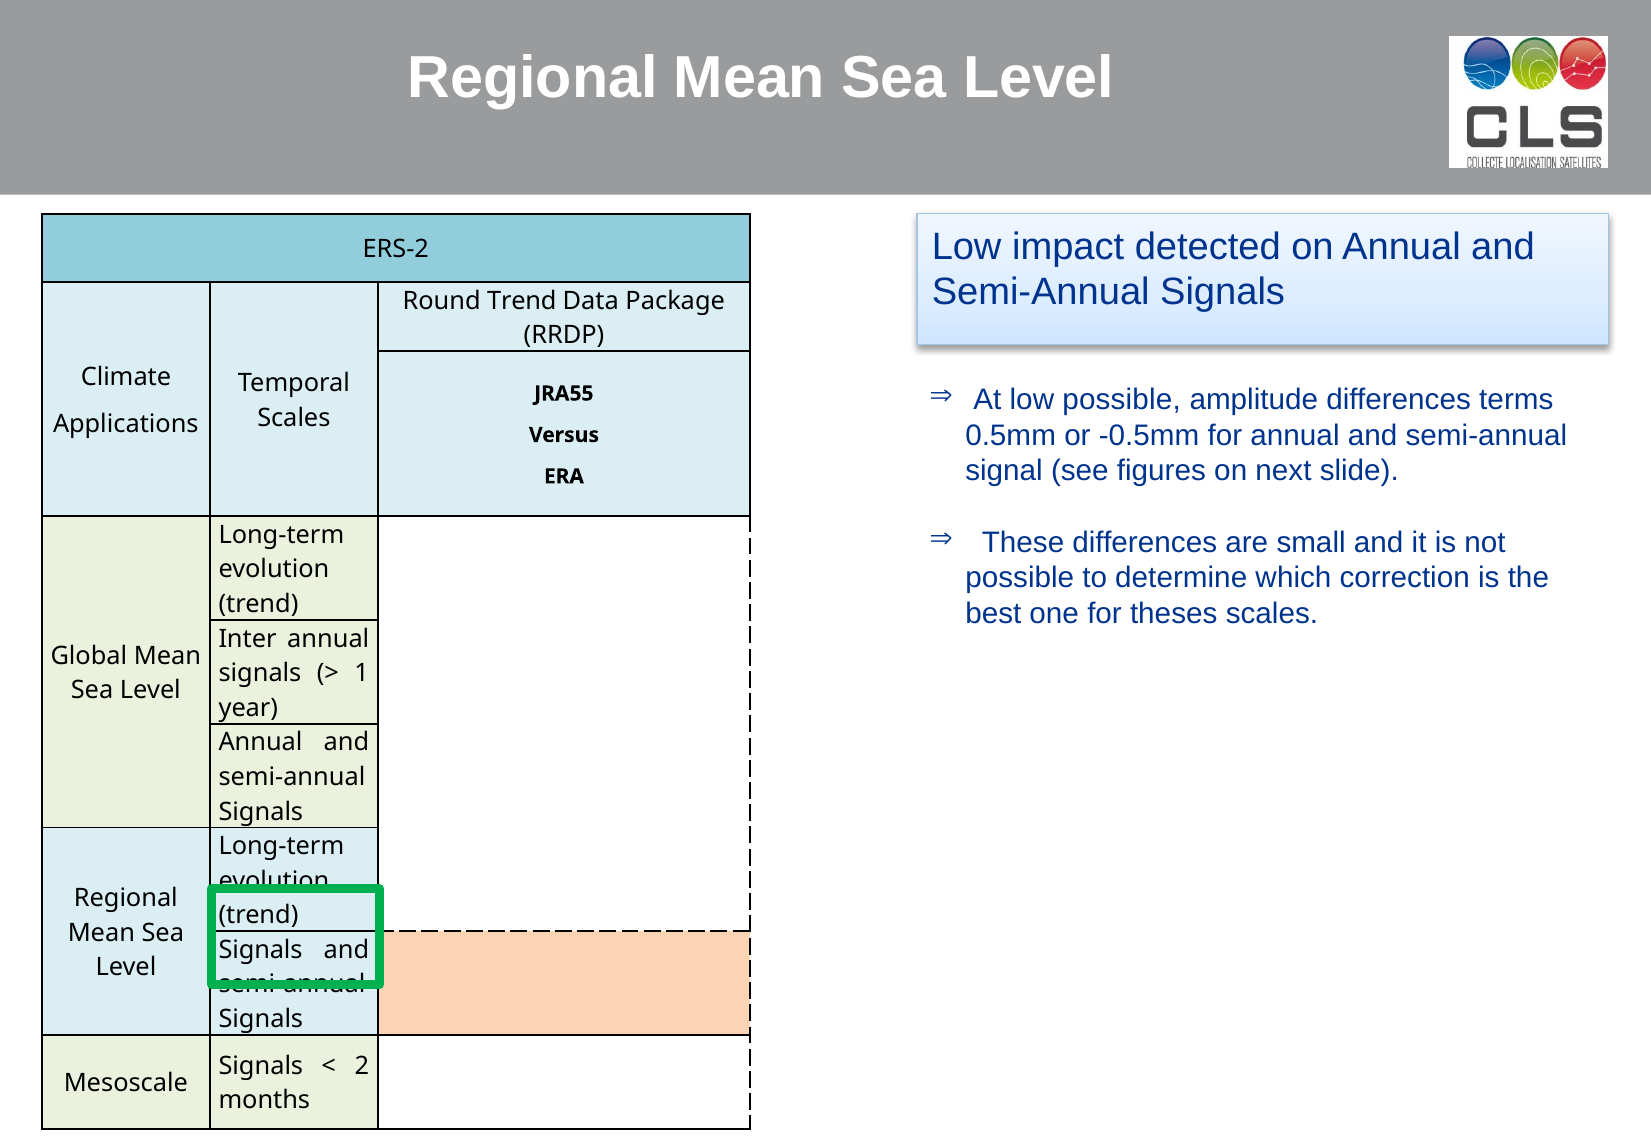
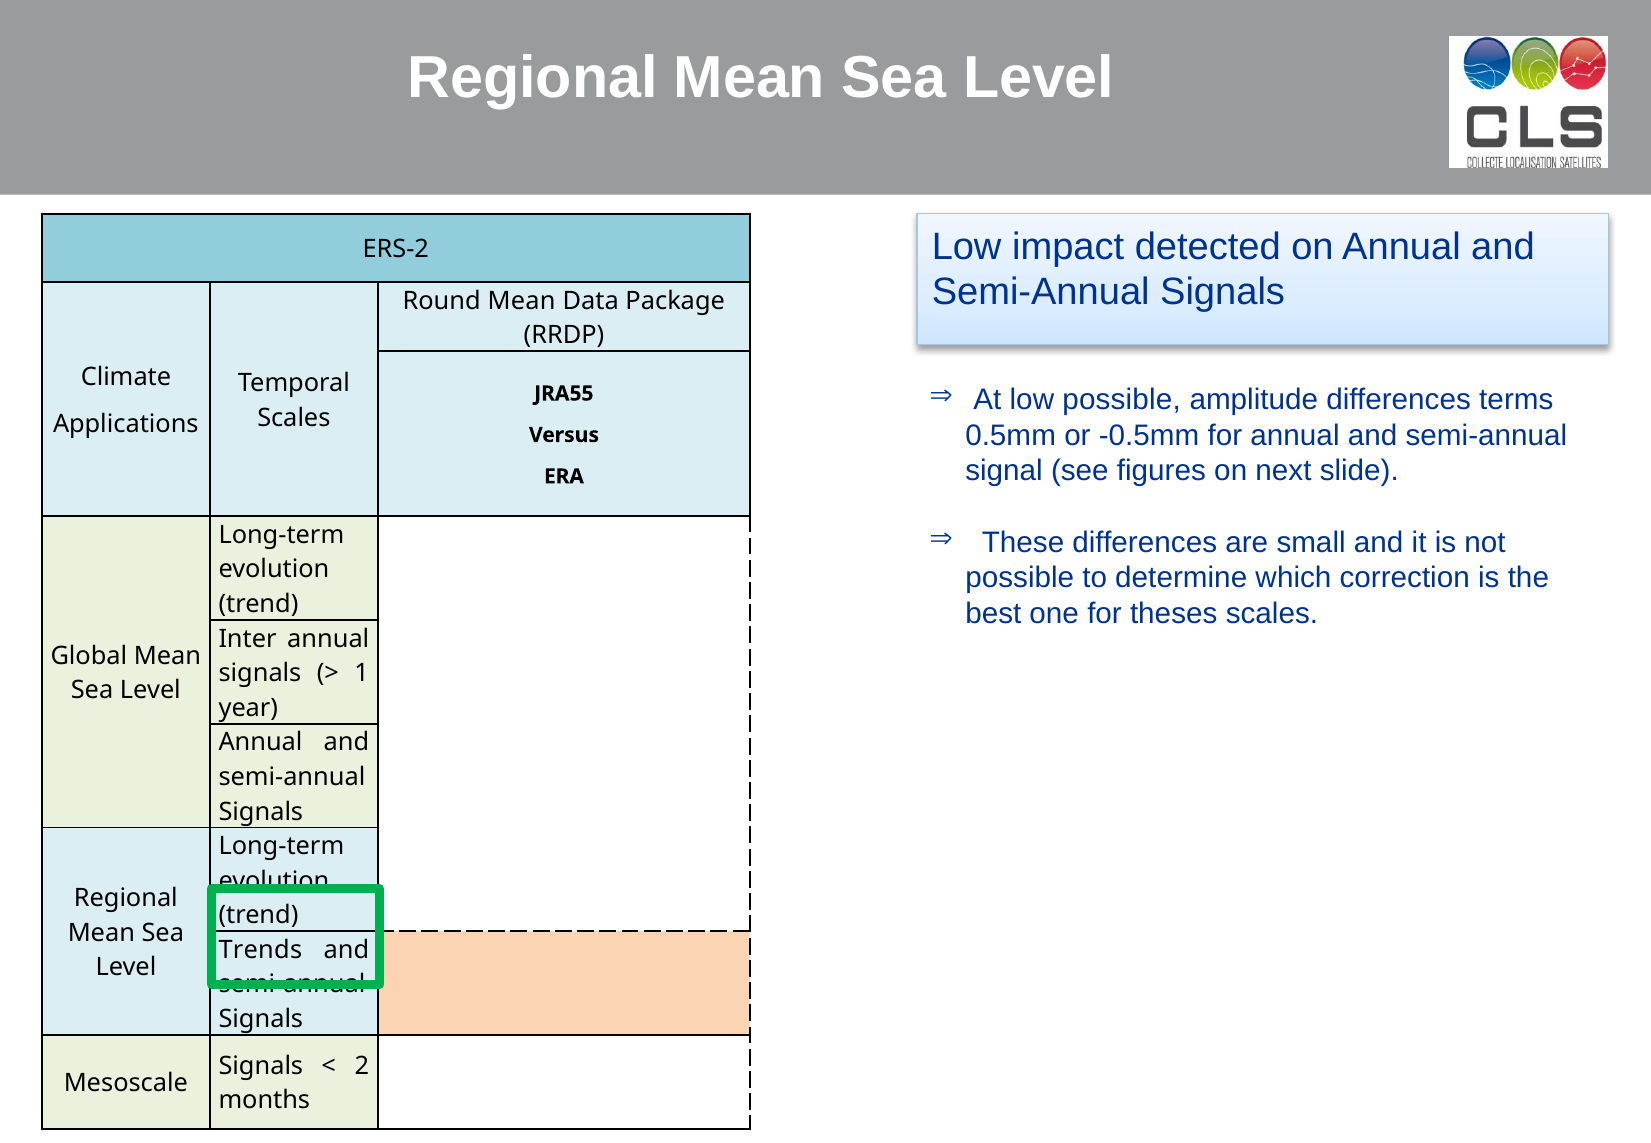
Round Trend: Trend -> Mean
Signals at (261, 950): Signals -> Trends
